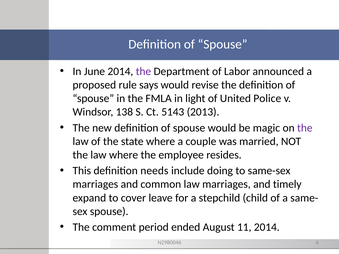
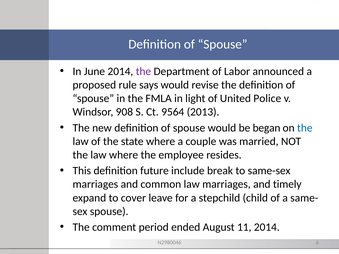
138: 138 -> 908
5143: 5143 -> 9564
magic: magic -> began
the at (305, 128) colour: purple -> blue
needs: needs -> future
doing: doing -> break
